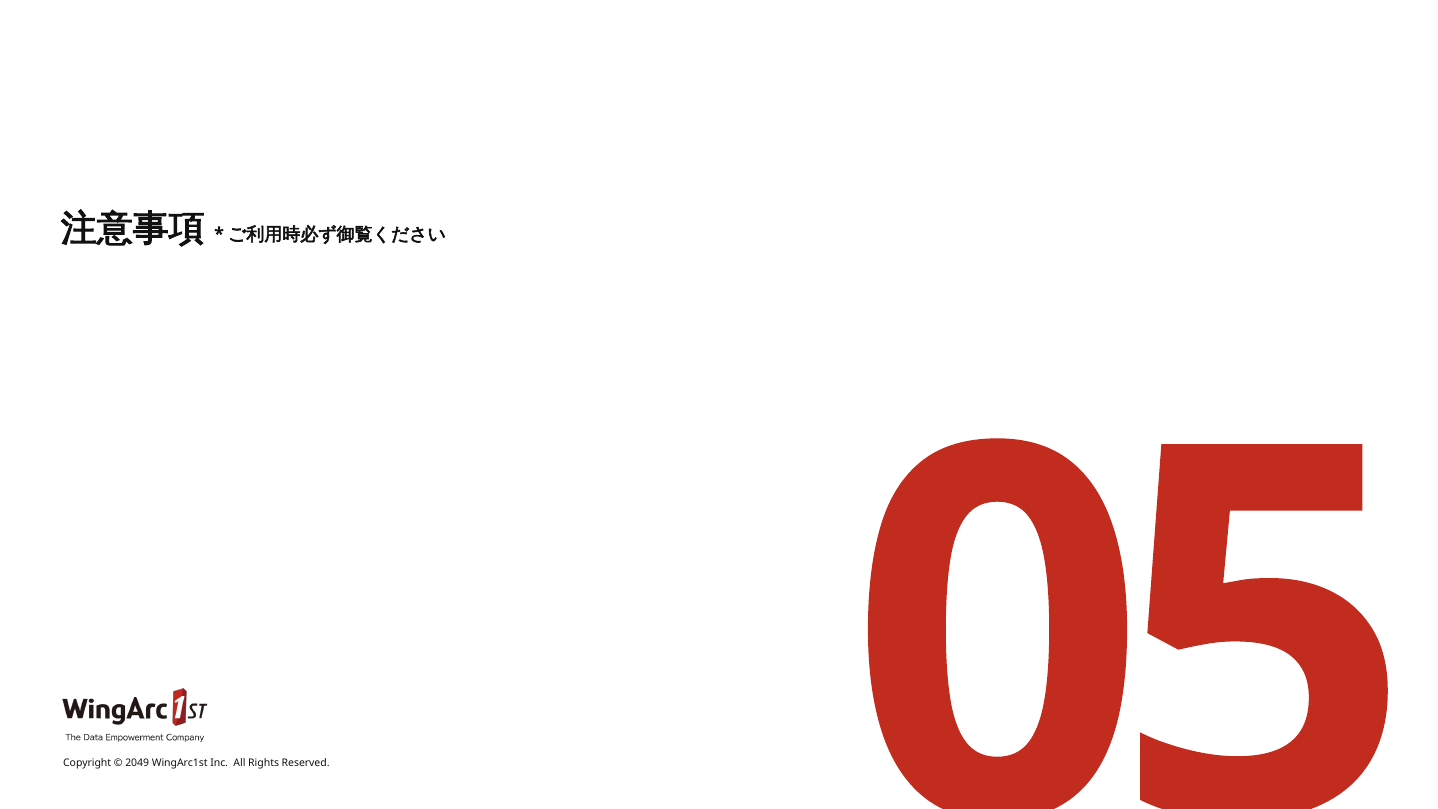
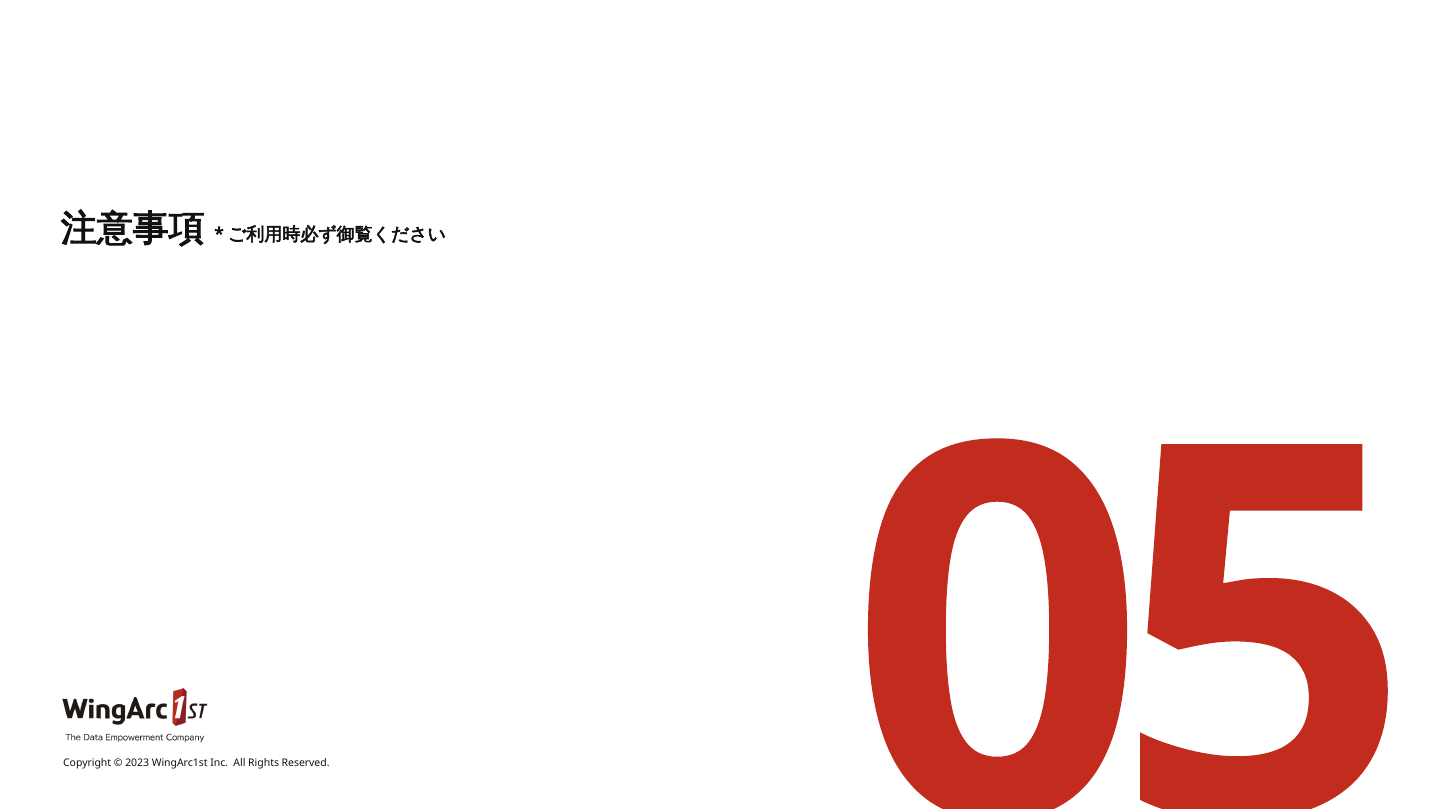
2049: 2049 -> 2023
